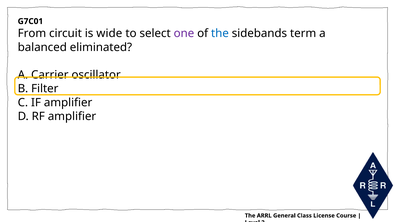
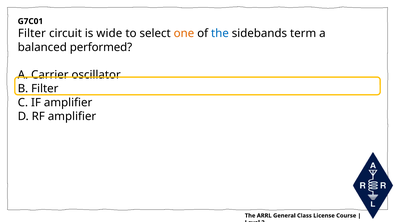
From at (32, 33): From -> Filter
one colour: purple -> orange
eliminated: eliminated -> performed
